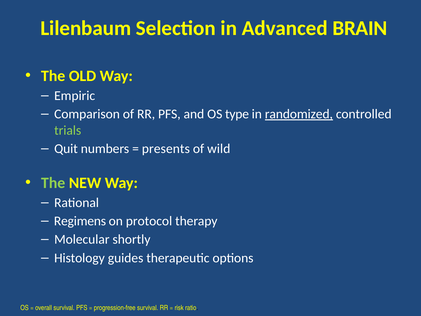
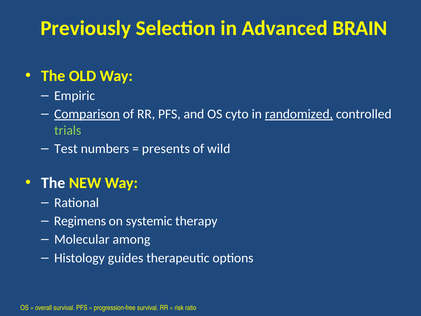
Lilenbaum: Lilenbaum -> Previously
Comparison underline: none -> present
type: type -> cyto
Quit: Quit -> Test
The at (53, 183) colour: light green -> white
protocol: protocol -> systemic
shortly: shortly -> among
